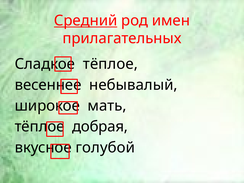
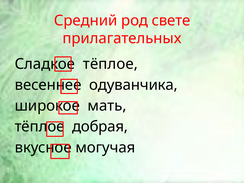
Средний underline: present -> none
имен: имен -> свете
небывалый: небывалый -> одуванчика
голубой: голубой -> могучая
